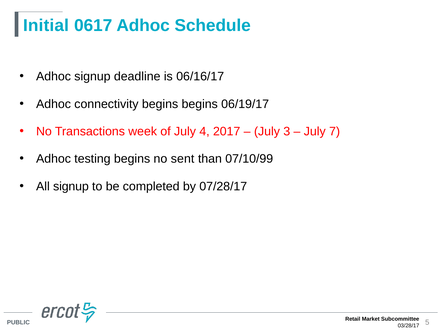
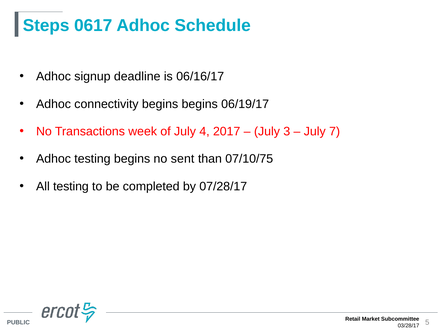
Initial: Initial -> Steps
07/10/99: 07/10/99 -> 07/10/75
All signup: signup -> testing
